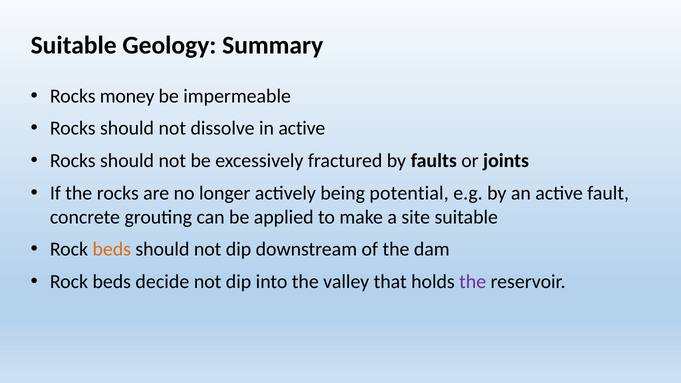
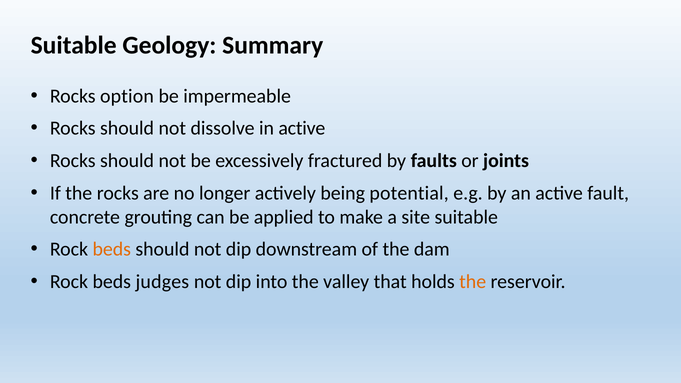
money: money -> option
decide: decide -> judges
the at (473, 282) colour: purple -> orange
